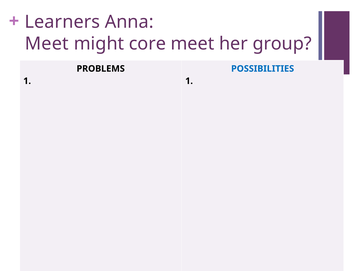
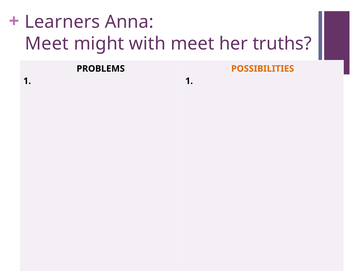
core: core -> with
group: group -> truths
POSSIBILITIES colour: blue -> orange
